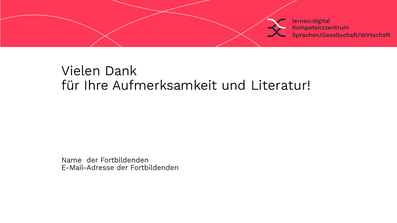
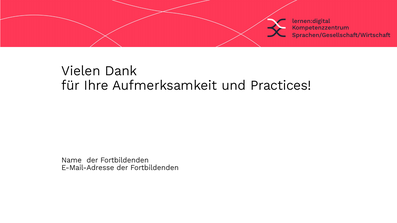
Literatur: Literatur -> Practices
